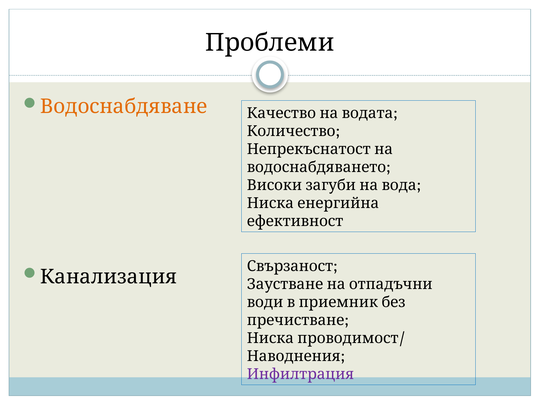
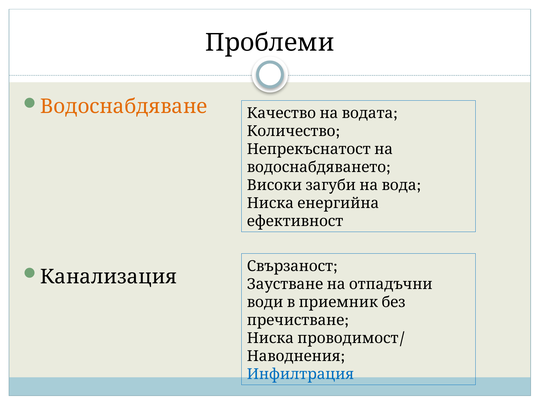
Инфилтрация colour: purple -> blue
